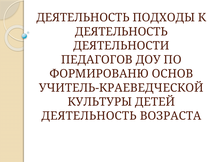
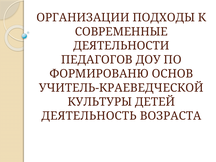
ДЕЯТЕЛЬНОСТЬ at (83, 18): ДЕЯТЕЛЬНОСТЬ -> ОРГАНИЗАЦИИ
ДЕЯТЕЛЬНОСТЬ at (121, 32): ДЕЯТЕЛЬНОСТЬ -> СОВРЕМЕННЫЕ
